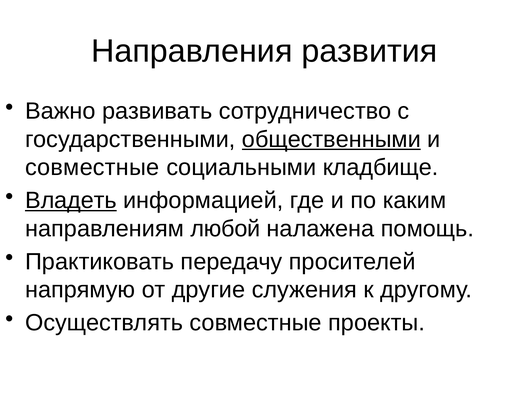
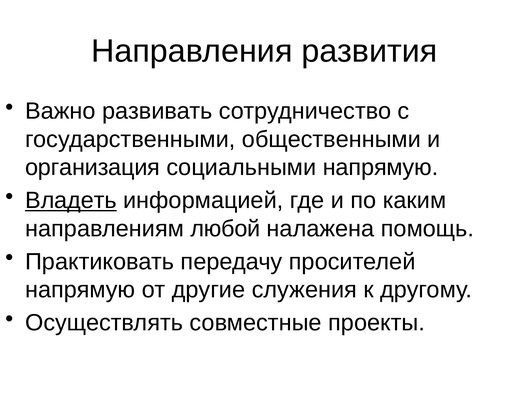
общественными underline: present -> none
совместные at (92, 167): совместные -> организация
социальными кладбище: кладбище -> напрямую
